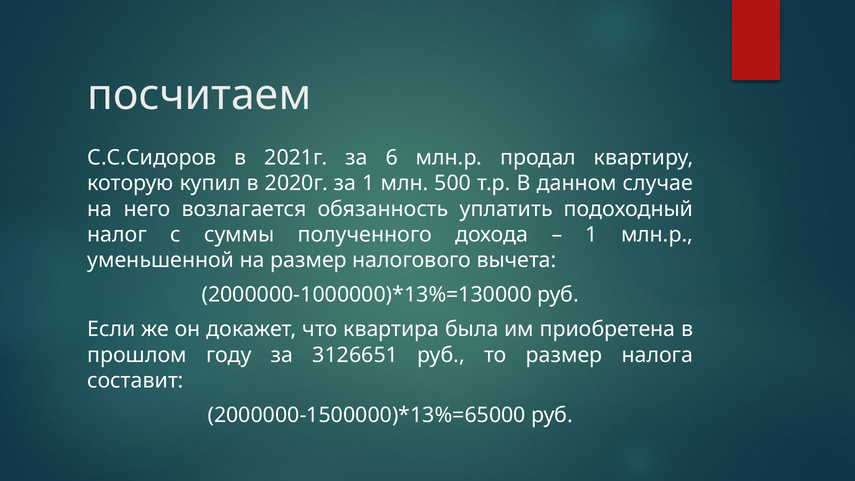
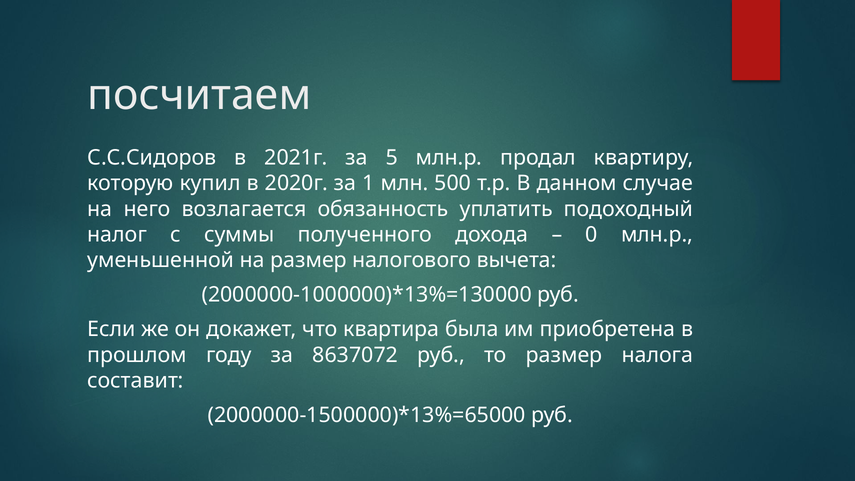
6: 6 -> 5
1 at (592, 235): 1 -> 0
3126651: 3126651 -> 8637072
